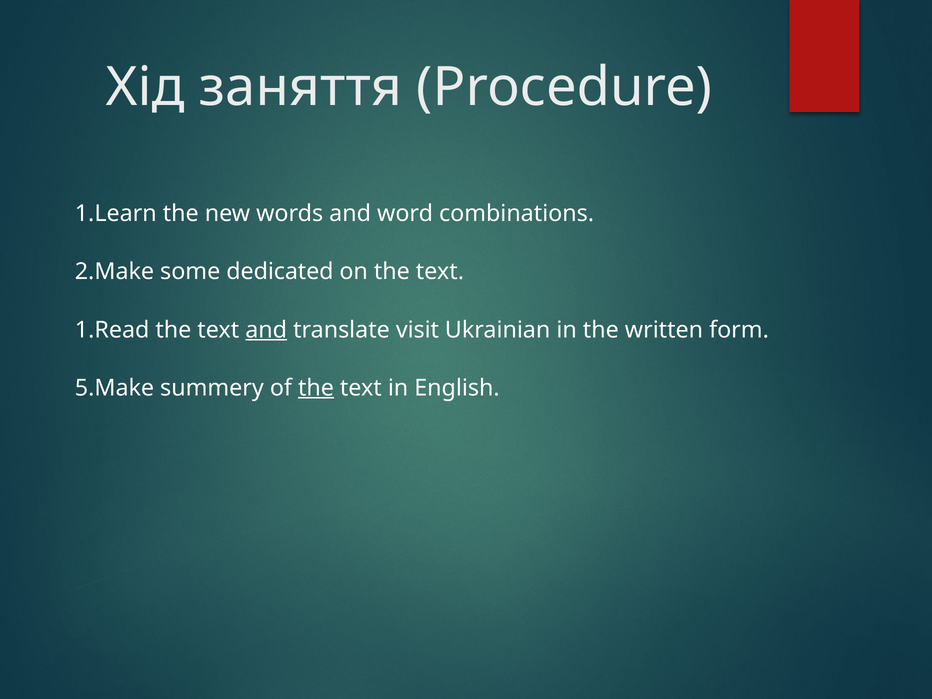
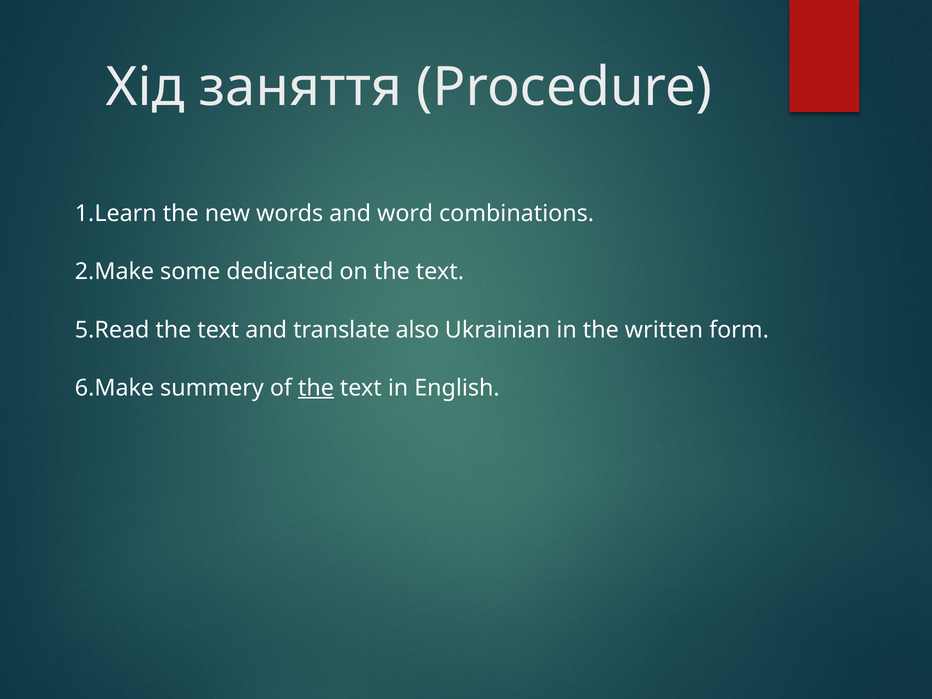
1.Read: 1.Read -> 5.Read
and at (266, 330) underline: present -> none
visit: visit -> also
5.Make: 5.Make -> 6.Make
